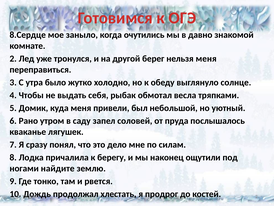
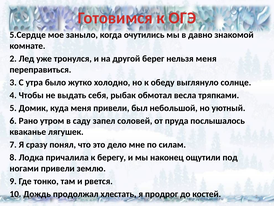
8.Сердце: 8.Сердце -> 5.Сердце
ногами найдите: найдите -> привели
